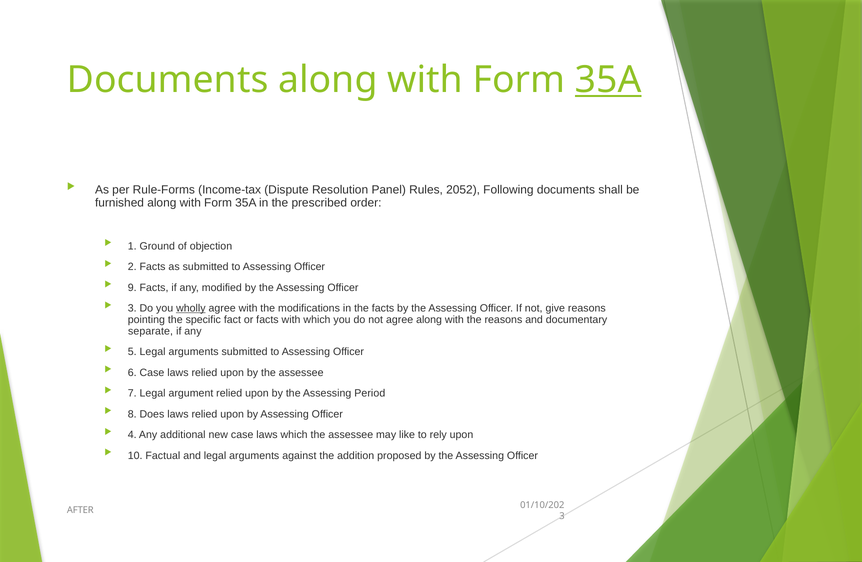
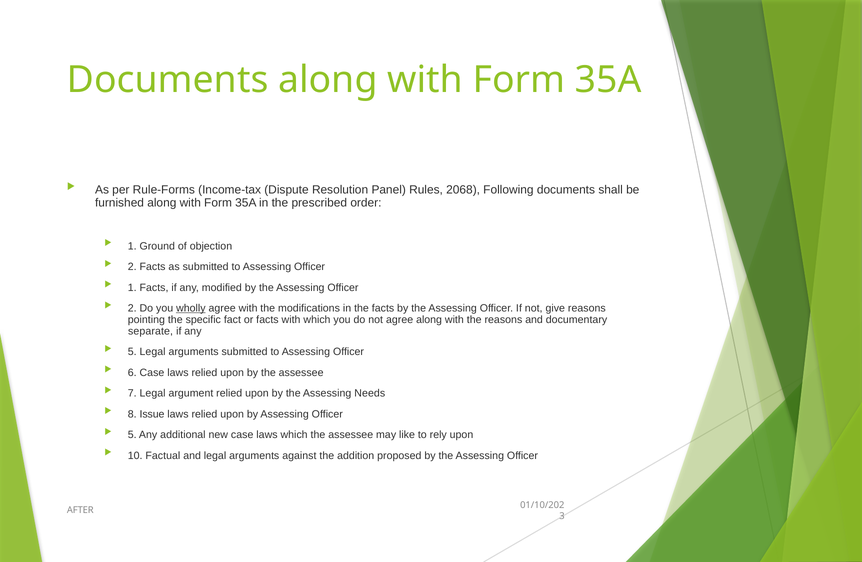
35A at (608, 80) underline: present -> none
2052: 2052 -> 2068
9 at (132, 288): 9 -> 1
3 at (132, 308): 3 -> 2
Period: Period -> Needs
Does: Does -> Issue
4 at (132, 435): 4 -> 5
